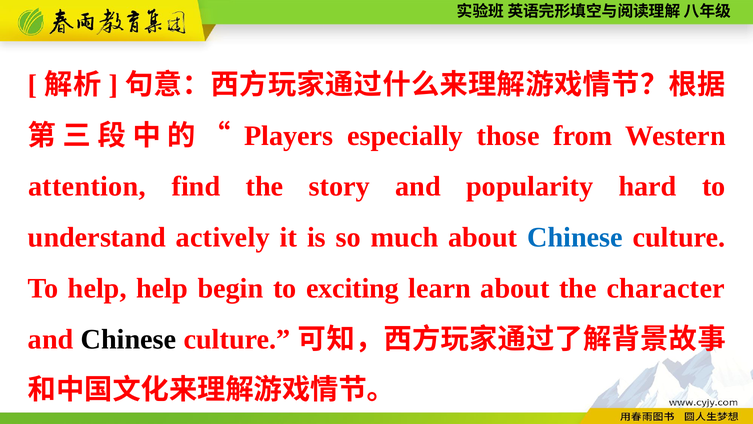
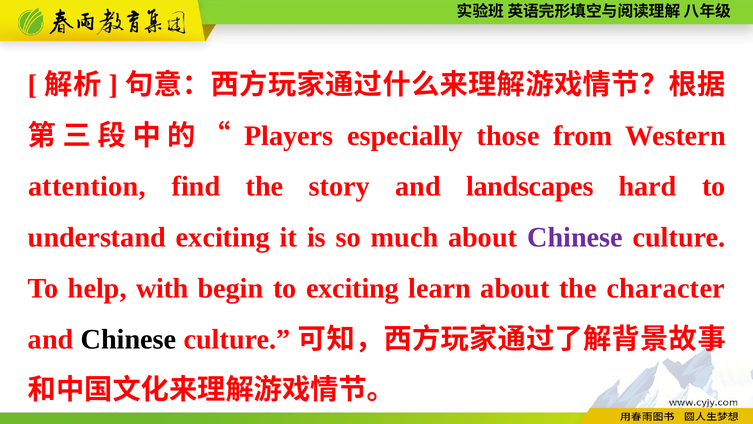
popularity: popularity -> landscapes
understand actively: actively -> exciting
Chinese at (575, 237) colour: blue -> purple
help help: help -> with
